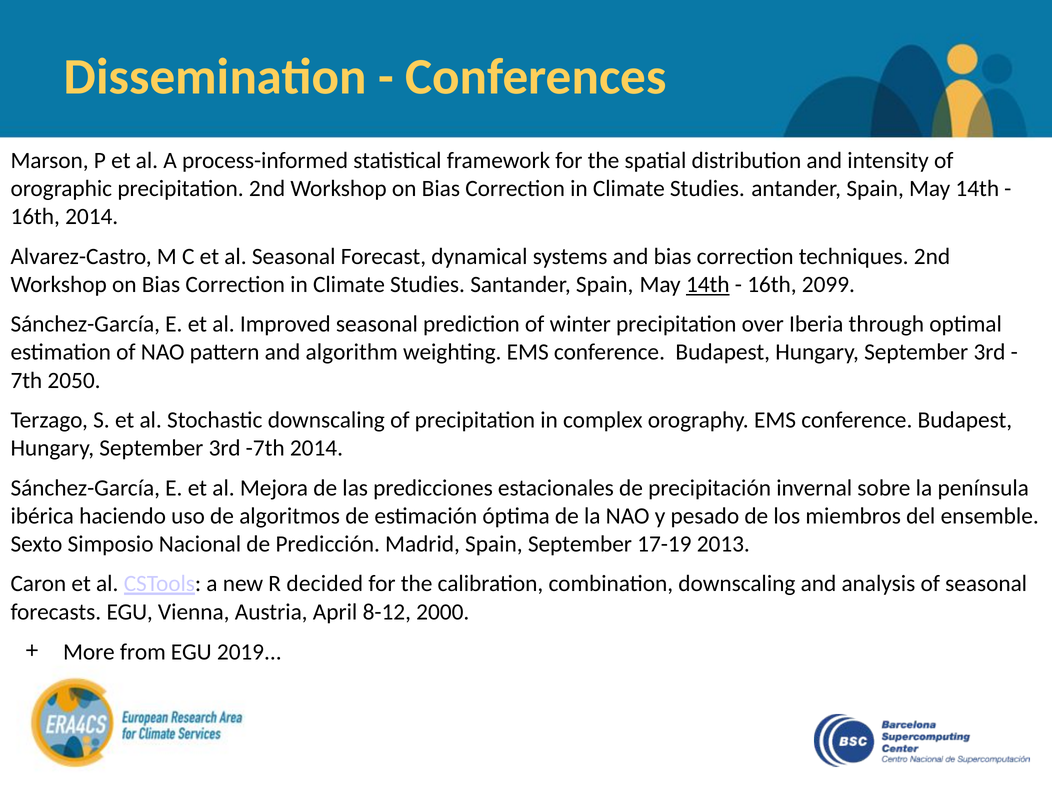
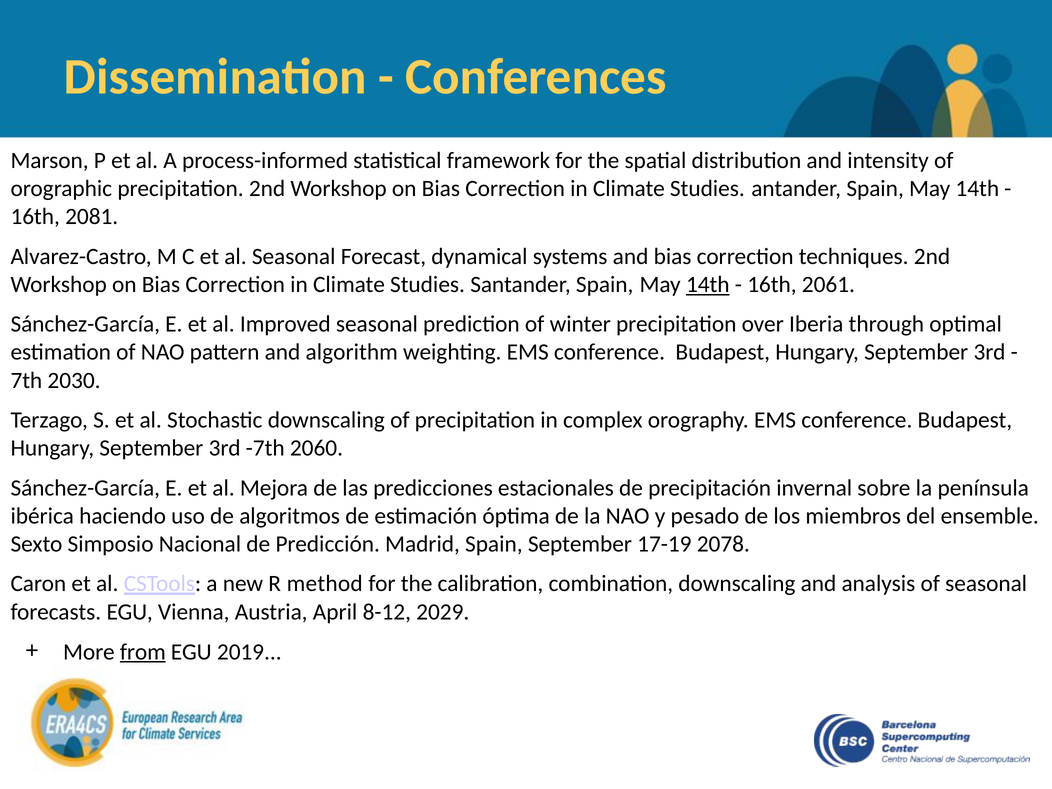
16th 2014: 2014 -> 2081
2099: 2099 -> 2061
2050: 2050 -> 2030
-7th 2014: 2014 -> 2060
2013: 2013 -> 2078
decided: decided -> method
2000: 2000 -> 2029
from underline: none -> present
